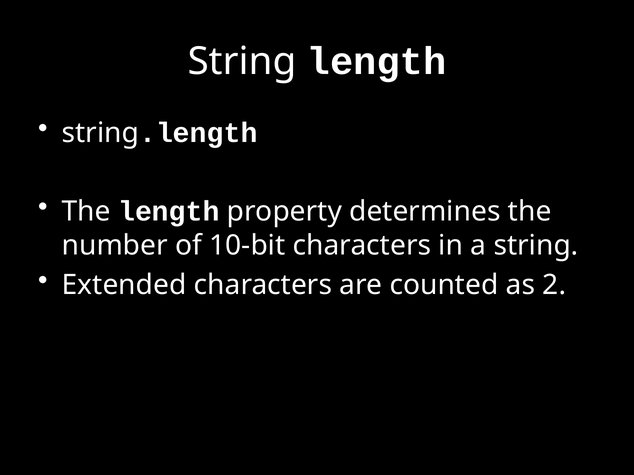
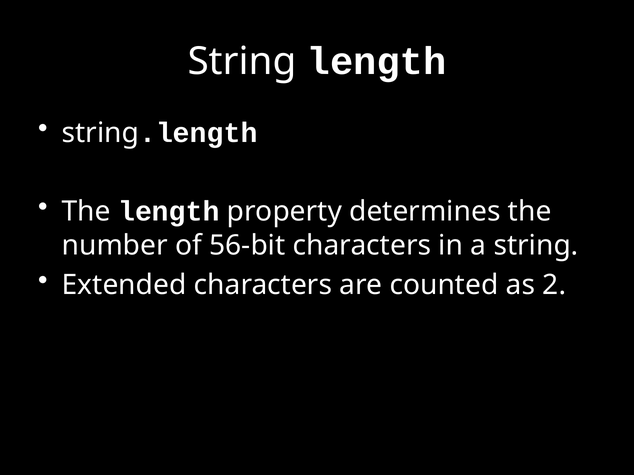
10-bit: 10-bit -> 56-bit
